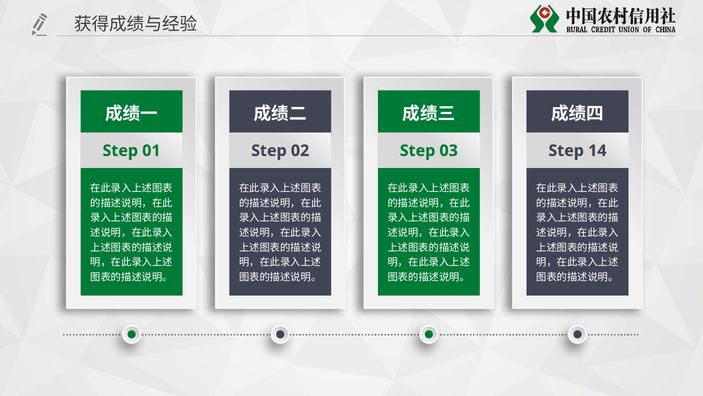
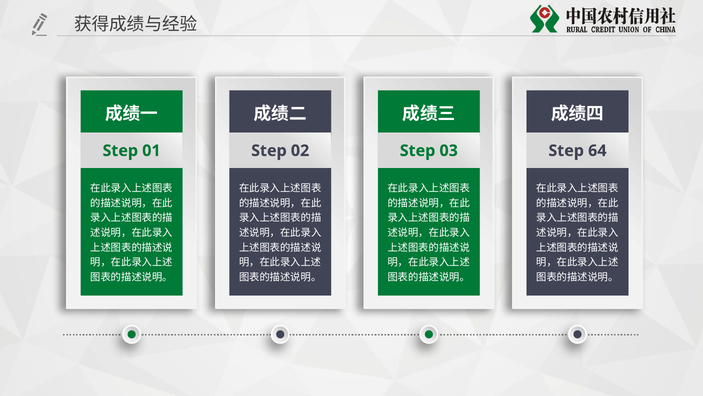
14: 14 -> 64
